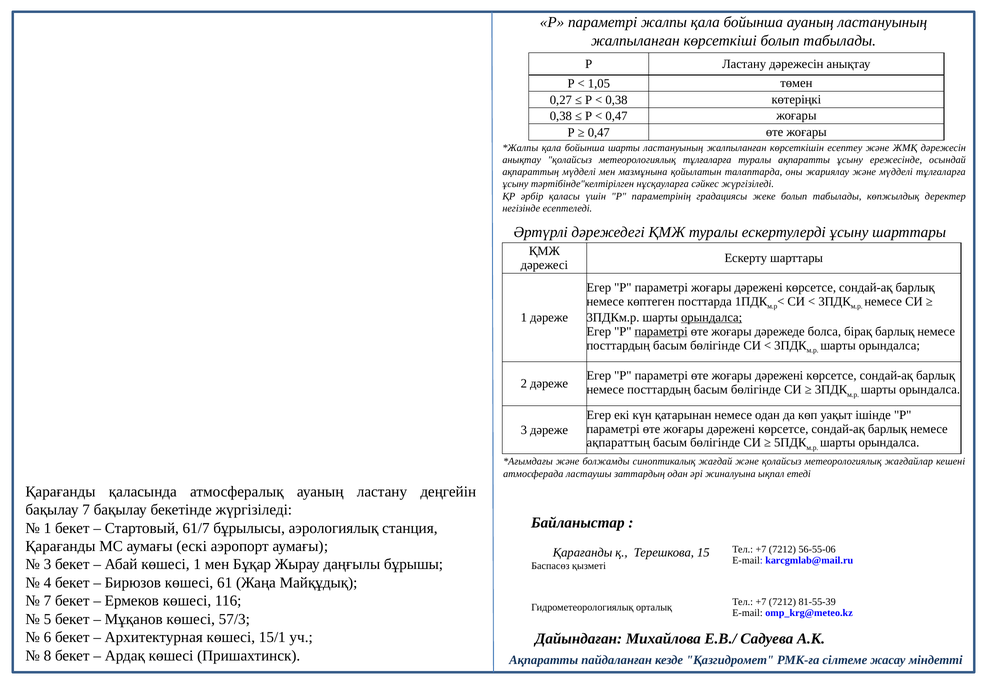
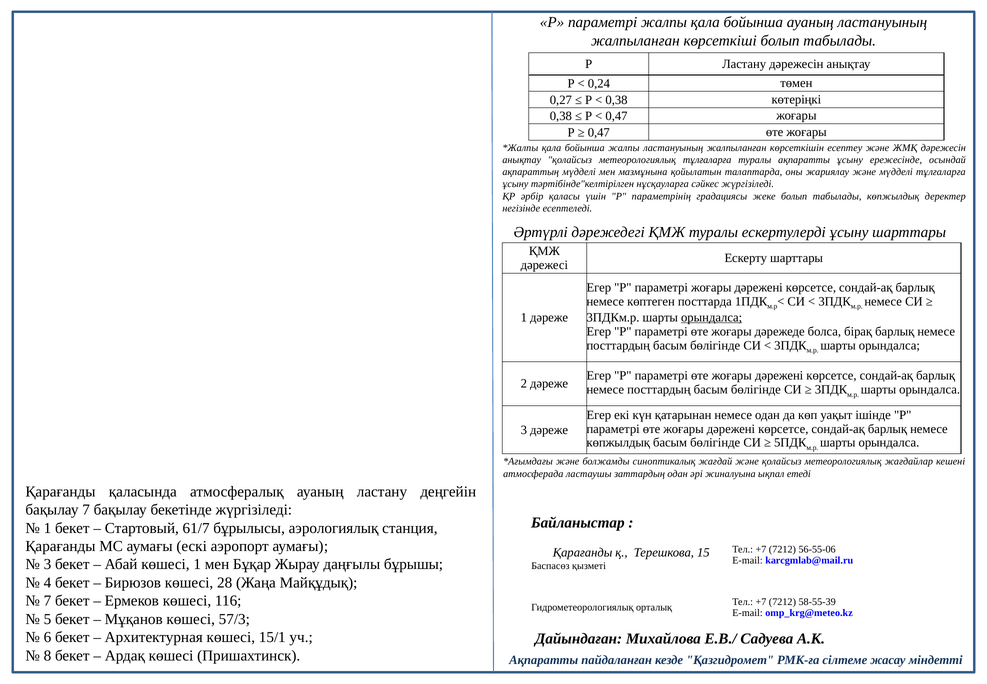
1,05: 1,05 -> 0,24
бойынша шарты: шарты -> жалпы
параметрі at (661, 331) underline: present -> none
ақпараттың at (618, 442): ақпараттың -> көпжылдық
61: 61 -> 28
81-55-39: 81-55-39 -> 58-55-39
